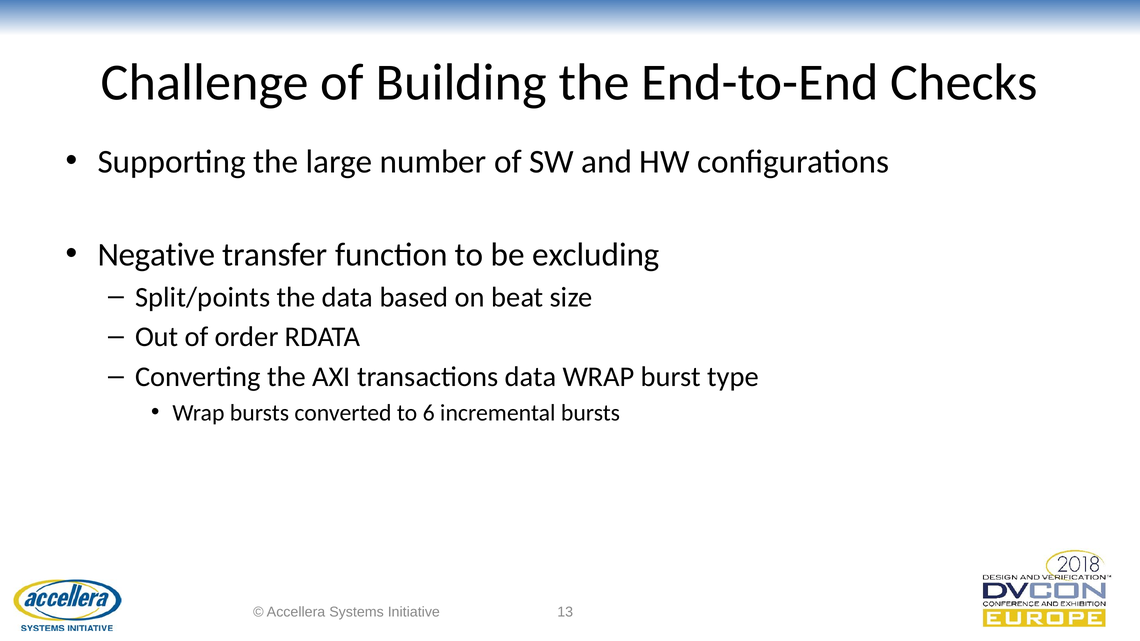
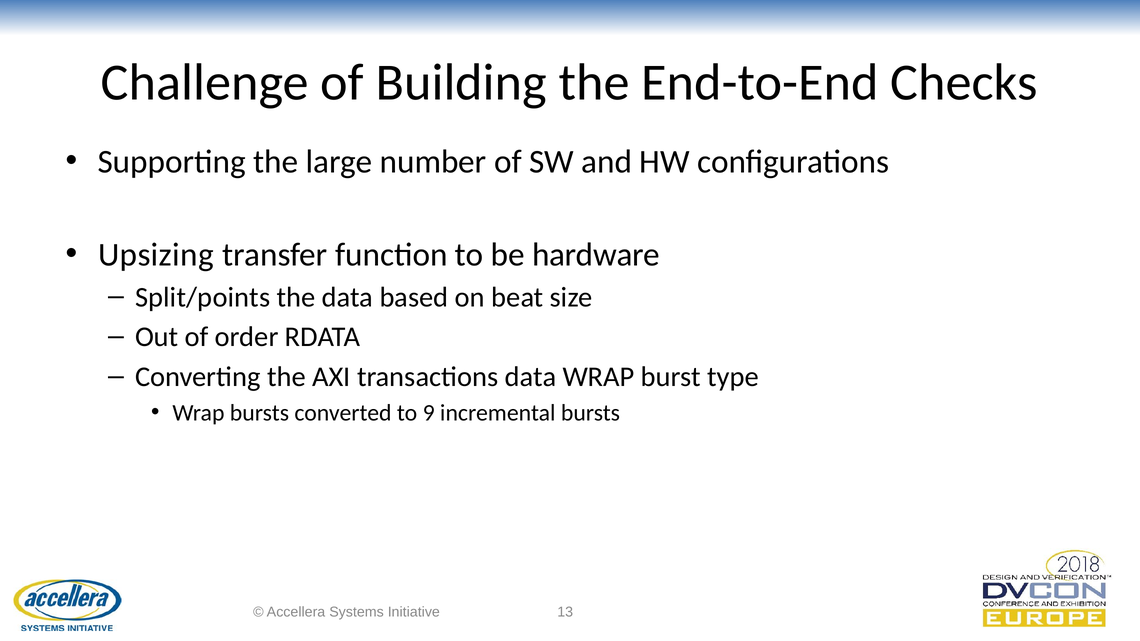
Negative: Negative -> Upsizing
excluding: excluding -> hardware
6: 6 -> 9
